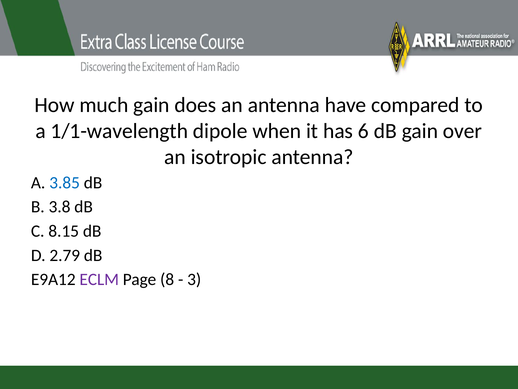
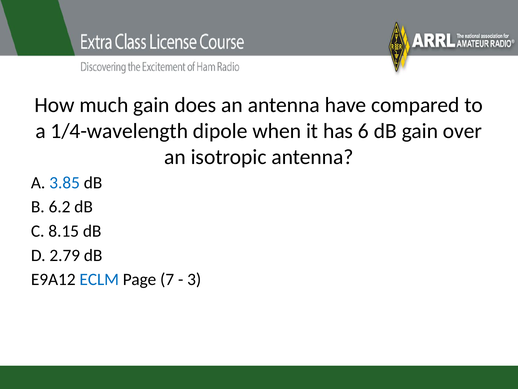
1/1-wavelength: 1/1-wavelength -> 1/4-wavelength
3.8: 3.8 -> 6.2
ECLM colour: purple -> blue
8: 8 -> 7
